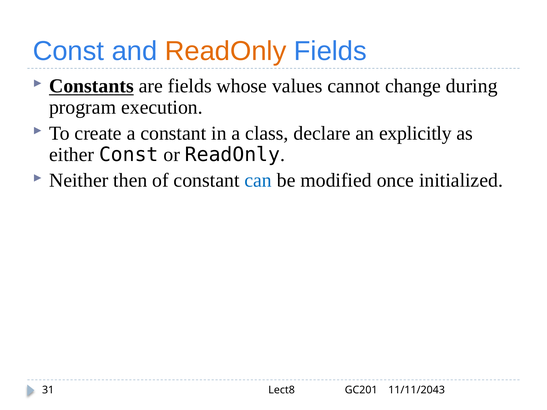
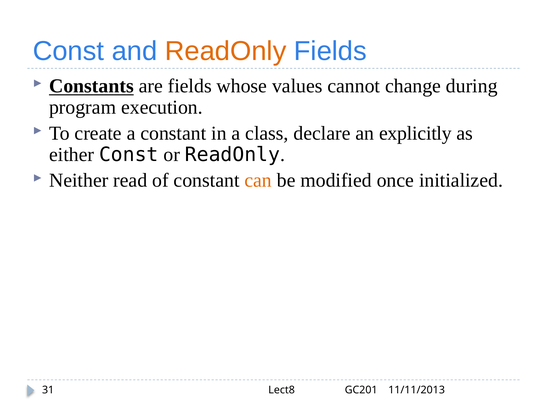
then: then -> read
can colour: blue -> orange
11/11/2043: 11/11/2043 -> 11/11/2013
